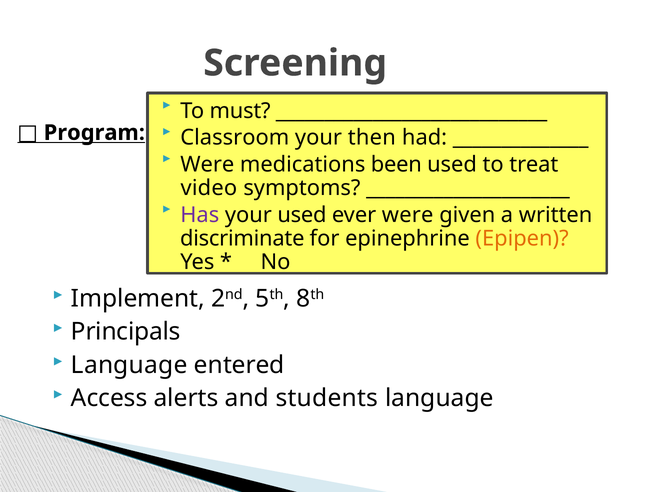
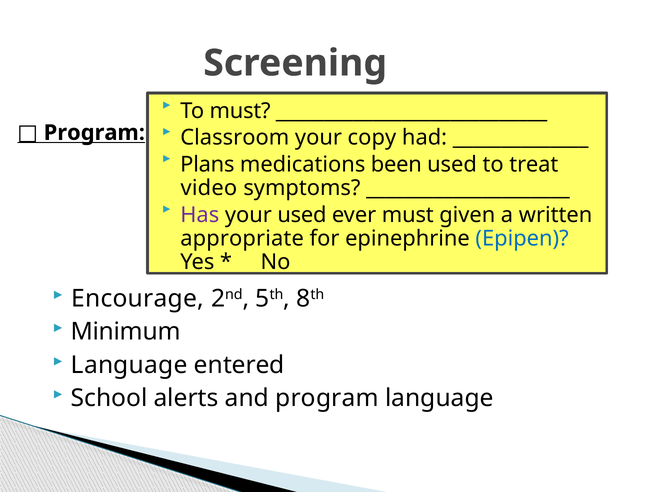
then: then -> copy
Were at (207, 165): Were -> Plans
ever were: were -> must
discriminate: discriminate -> appropriate
Epipen colour: orange -> blue
Implement: Implement -> Encourage
Principals: Principals -> Minimum
Access: Access -> School
and students: students -> program
